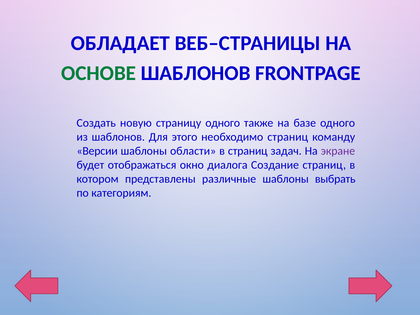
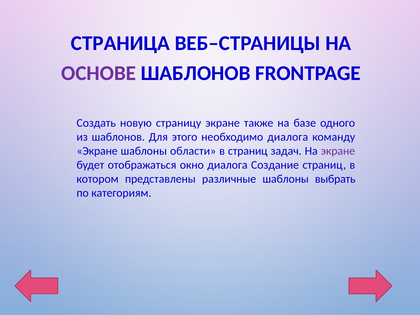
ОБЛАДАЕТ: ОБЛАДАЕТ -> СТРАНИЦА
ОСНОВЕ colour: green -> purple
страницу одного: одного -> экране
необходимо страниц: страниц -> диалога
Версии at (97, 151): Версии -> Экране
